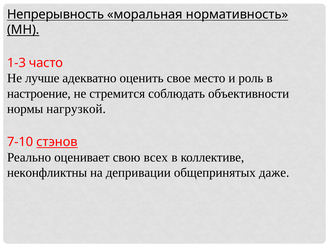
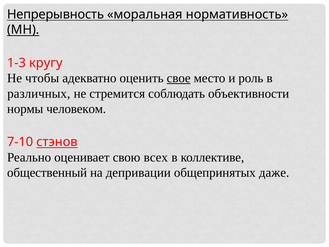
часто: часто -> кругу
лучше: лучше -> чтобы
свое underline: none -> present
настроение: настроение -> различных
нагрузкой: нагрузкой -> человеком
неконфликтны: неконфликтны -> общественный
